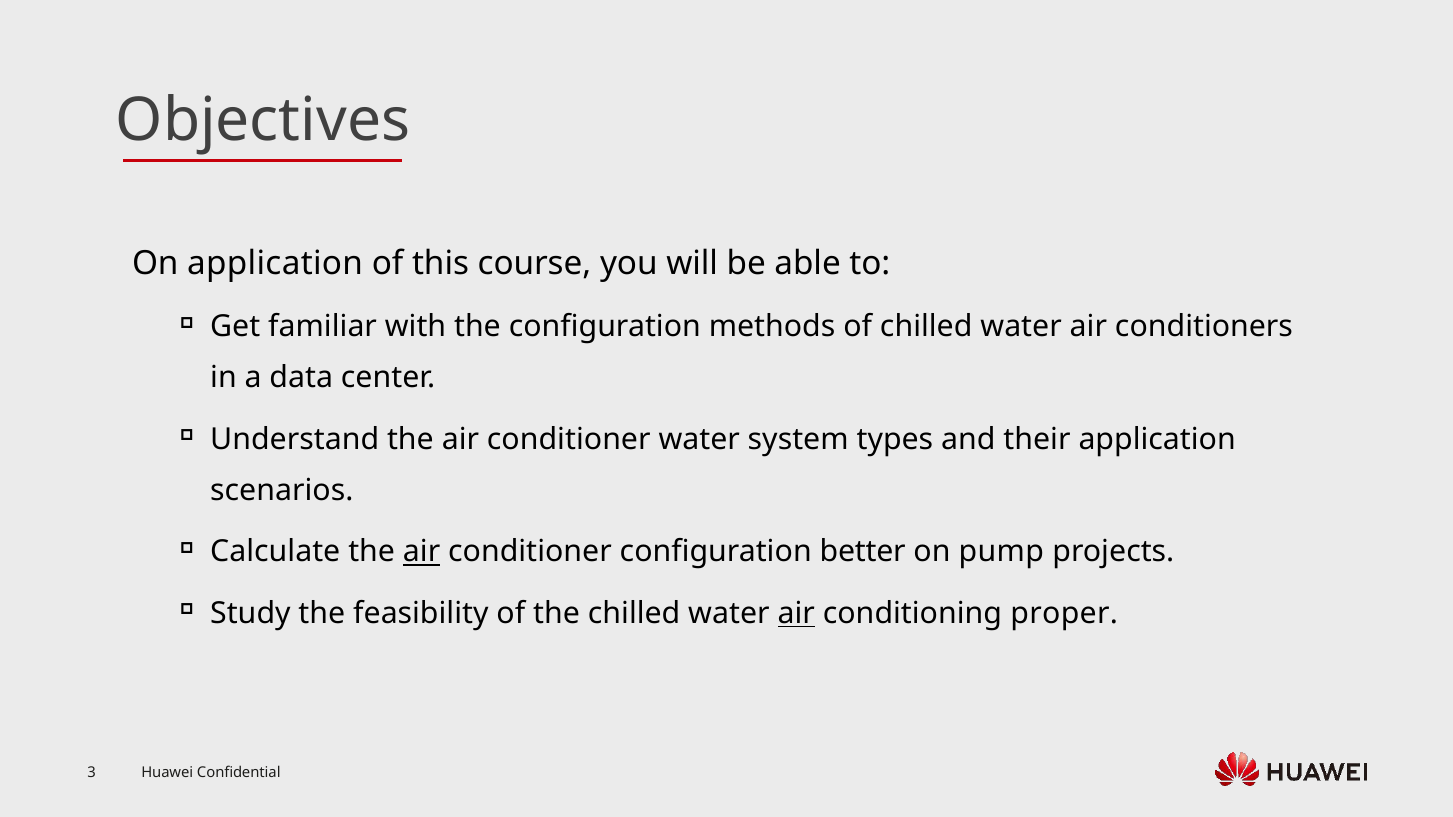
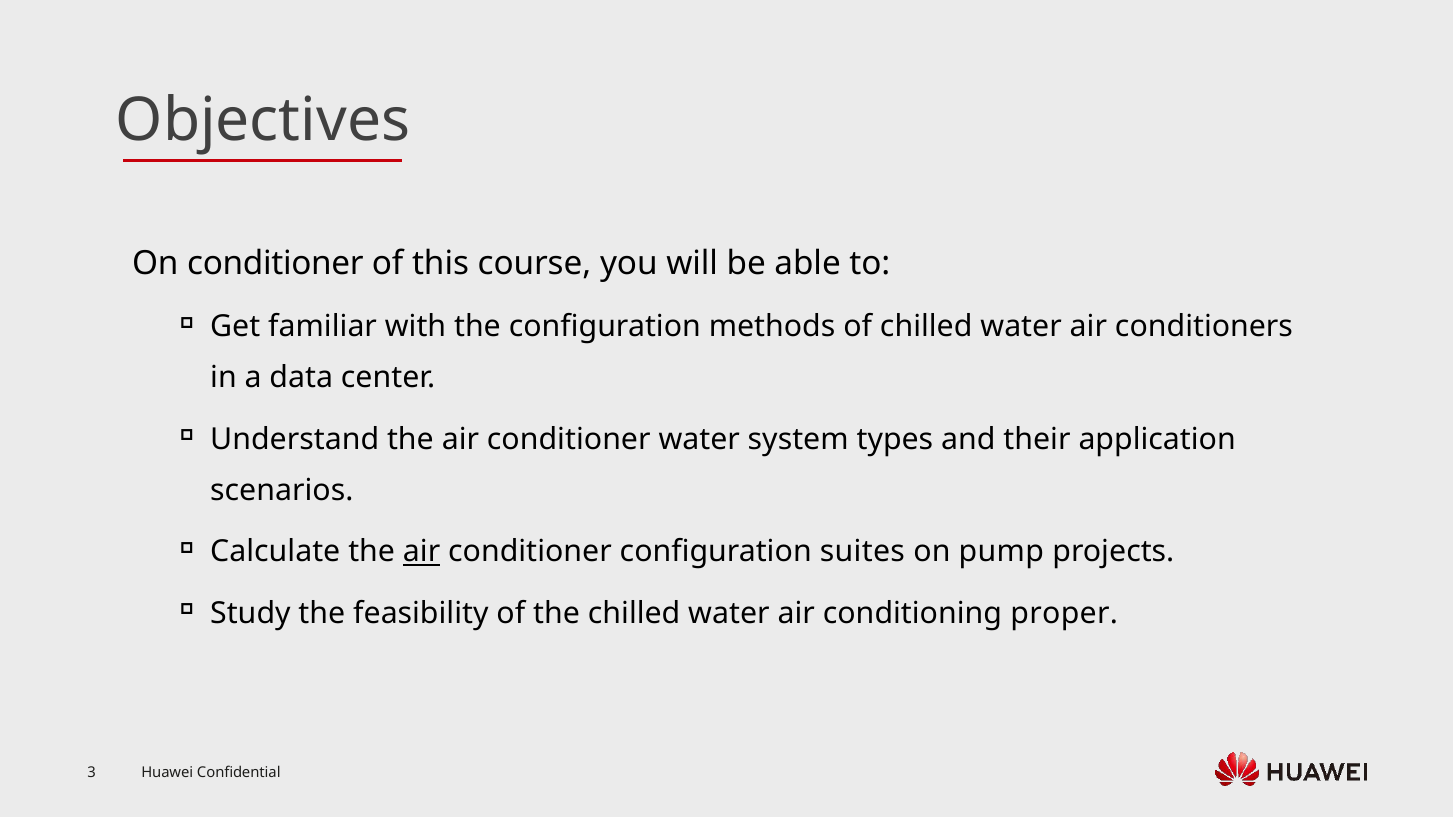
On application: application -> conditioner
better: better -> suites
air at (796, 614) underline: present -> none
